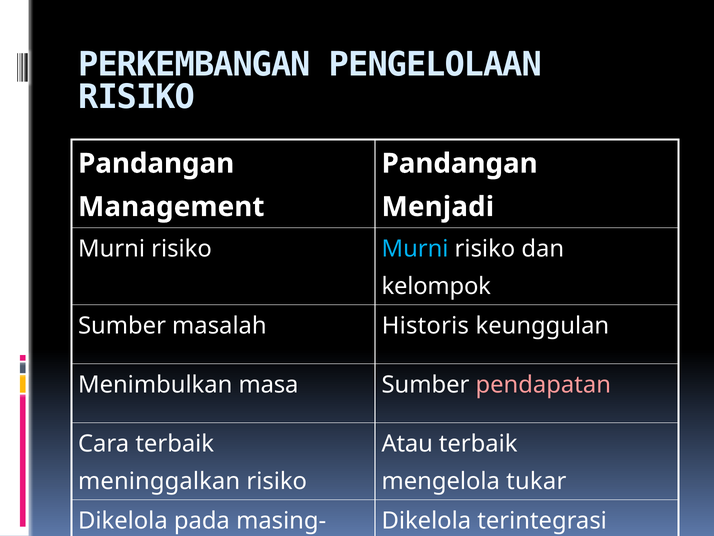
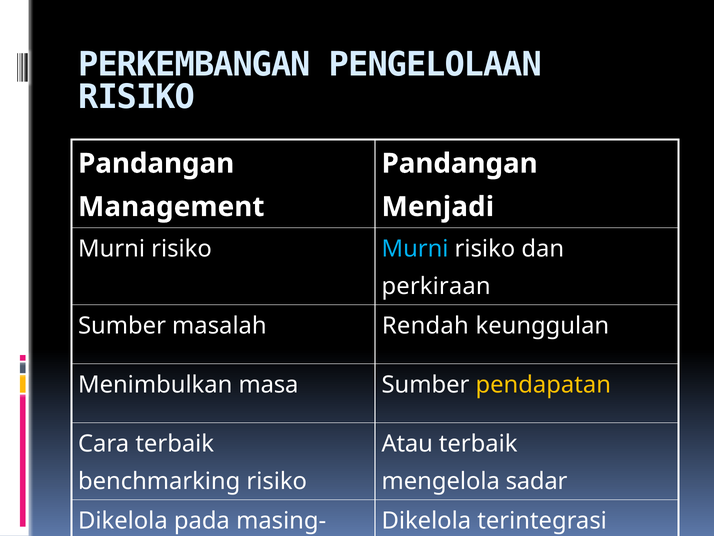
kelompok: kelompok -> perkiraan
Historis: Historis -> Rendah
pendapatan colour: pink -> yellow
meninggalkan: meninggalkan -> benchmarking
tukar: tukar -> sadar
